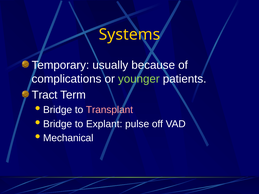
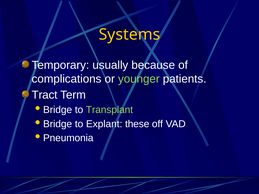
Transplant colour: pink -> light green
pulse: pulse -> these
Mechanical: Mechanical -> Pneumonia
